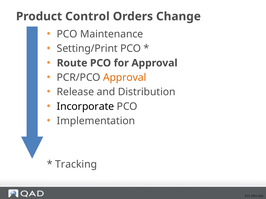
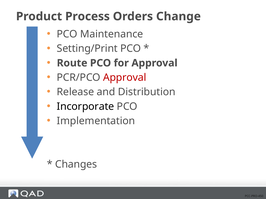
Control: Control -> Process
Approval at (125, 78) colour: orange -> red
Tracking: Tracking -> Changes
